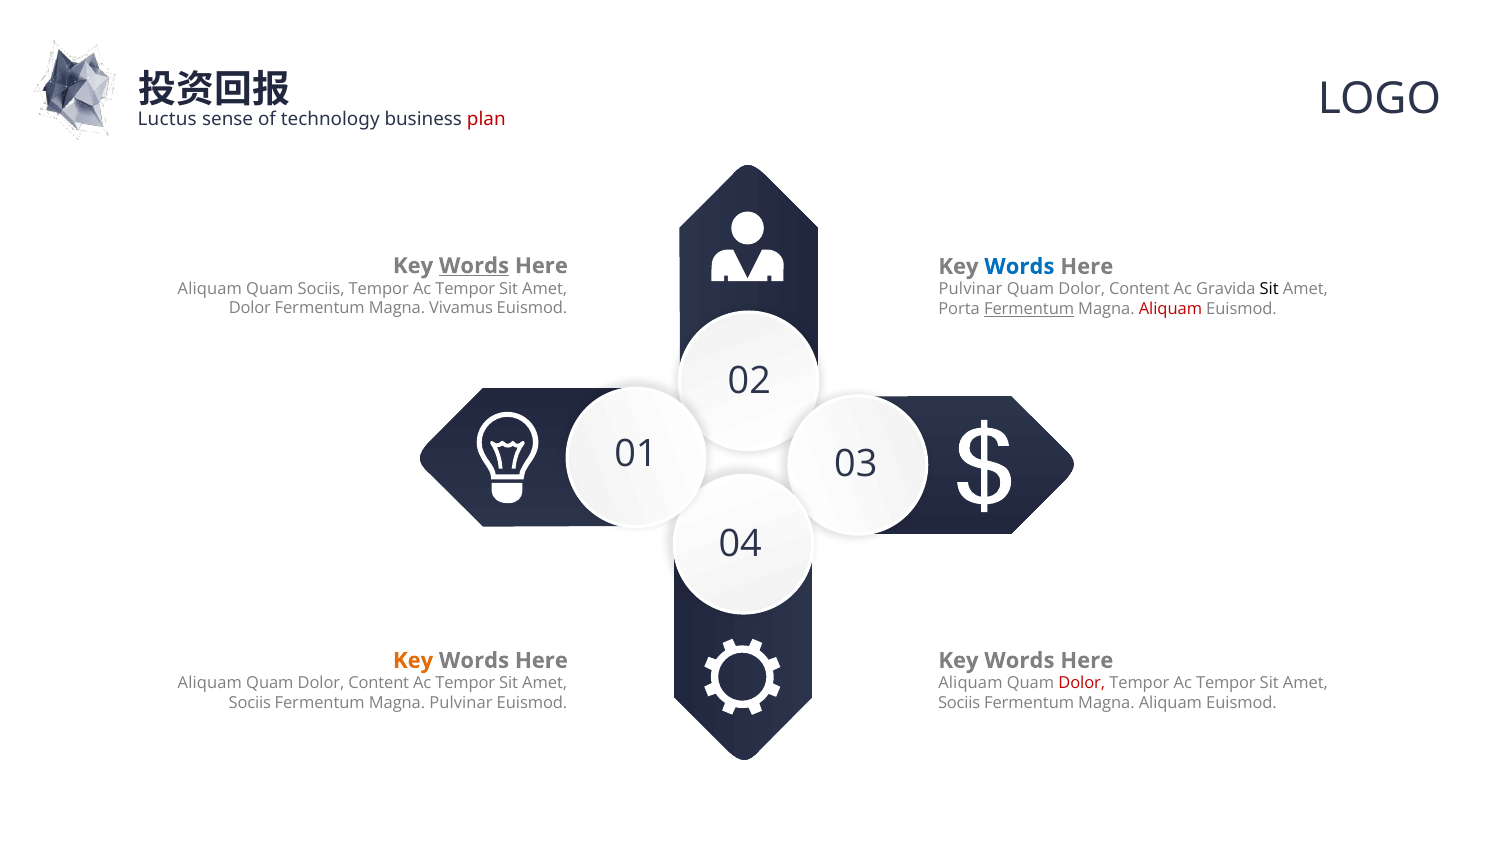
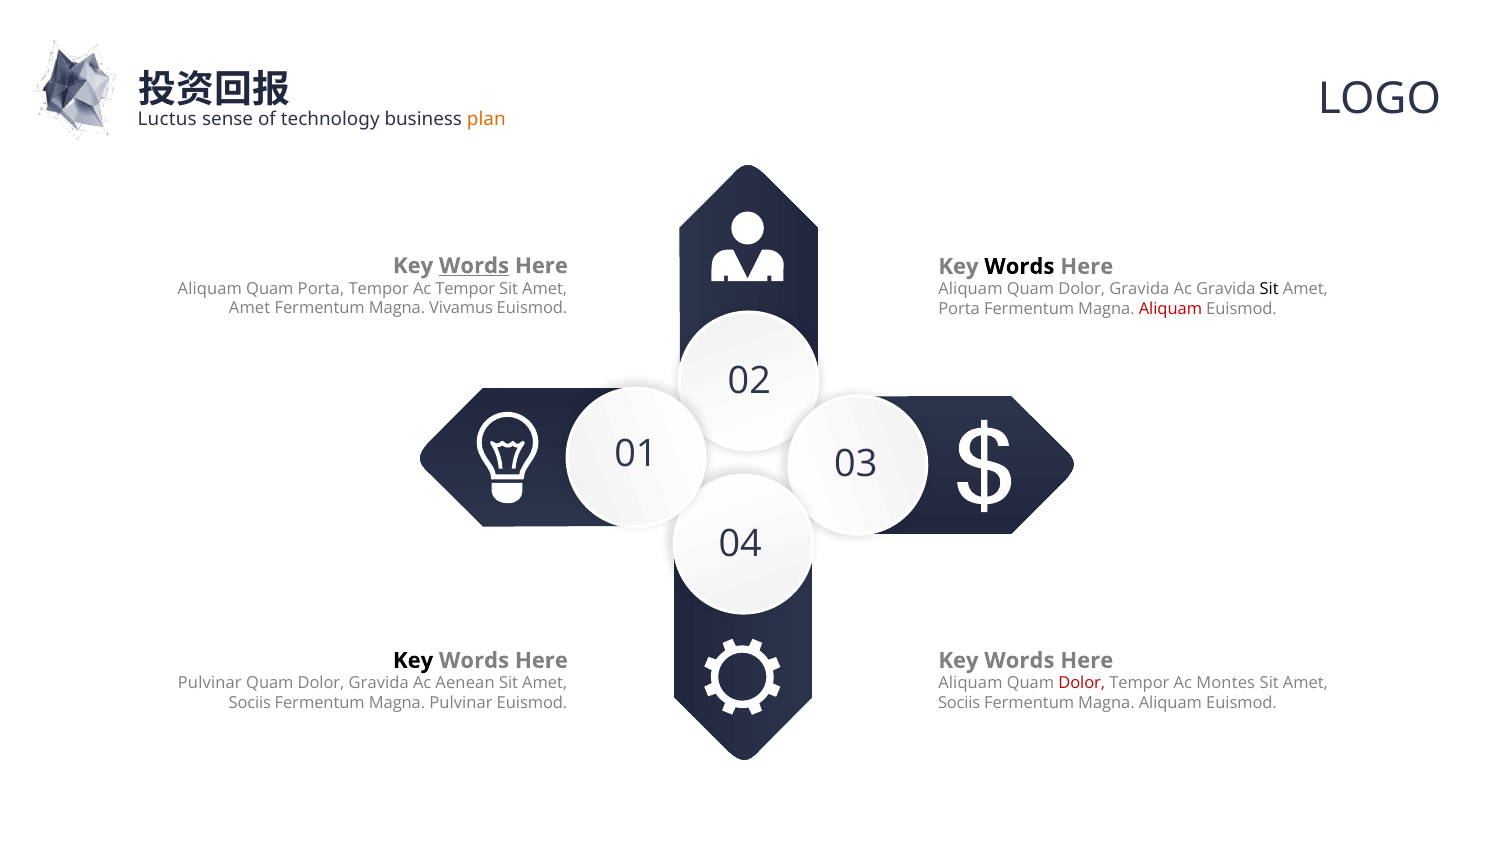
plan colour: red -> orange
Words at (1019, 267) colour: blue -> black
Quam Sociis: Sociis -> Porta
Pulvinar at (970, 289): Pulvinar -> Aliquam
Content at (1139, 289): Content -> Gravida
Dolor at (250, 309): Dolor -> Amet
Fermentum at (1029, 309) underline: present -> none
Key at (413, 661) colour: orange -> black
Aliquam at (210, 684): Aliquam -> Pulvinar
Content at (379, 684): Content -> Gravida
Tempor at (465, 684): Tempor -> Aenean
Tempor at (1226, 684): Tempor -> Montes
